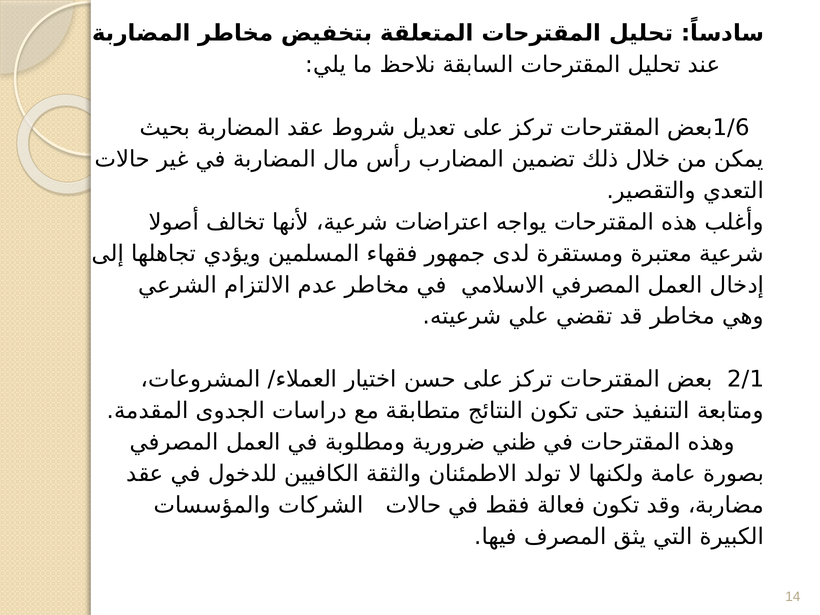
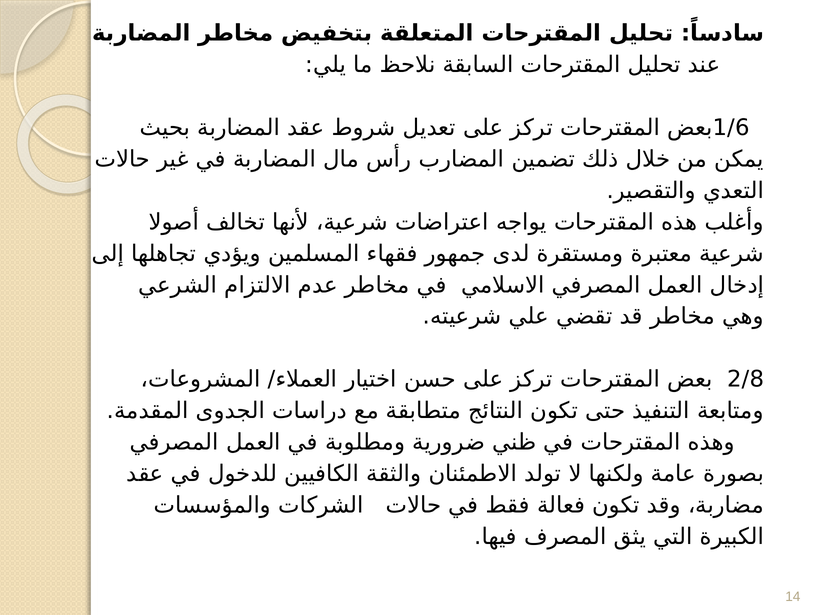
2/1: 2/1 -> 2/8
